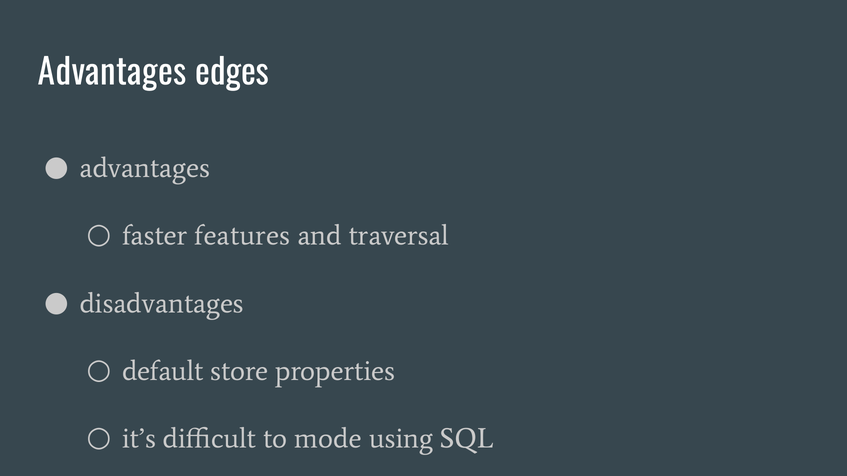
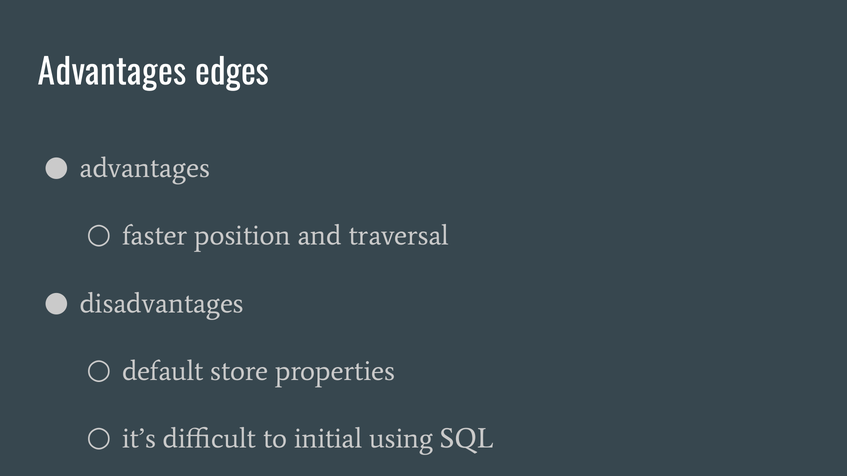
features: features -> position
mode: mode -> initial
